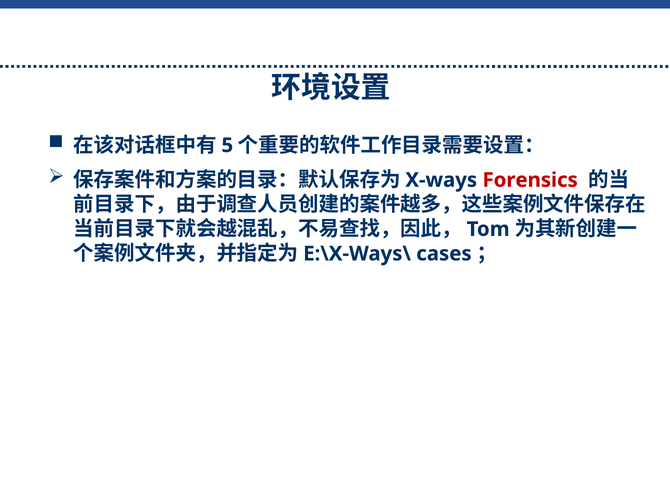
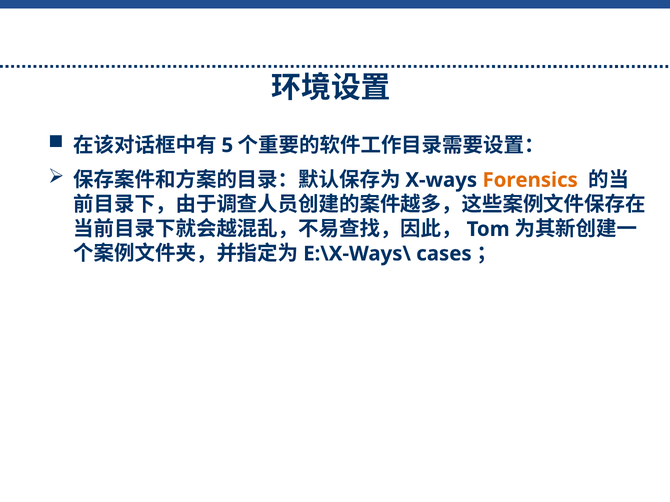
Forensics colour: red -> orange
